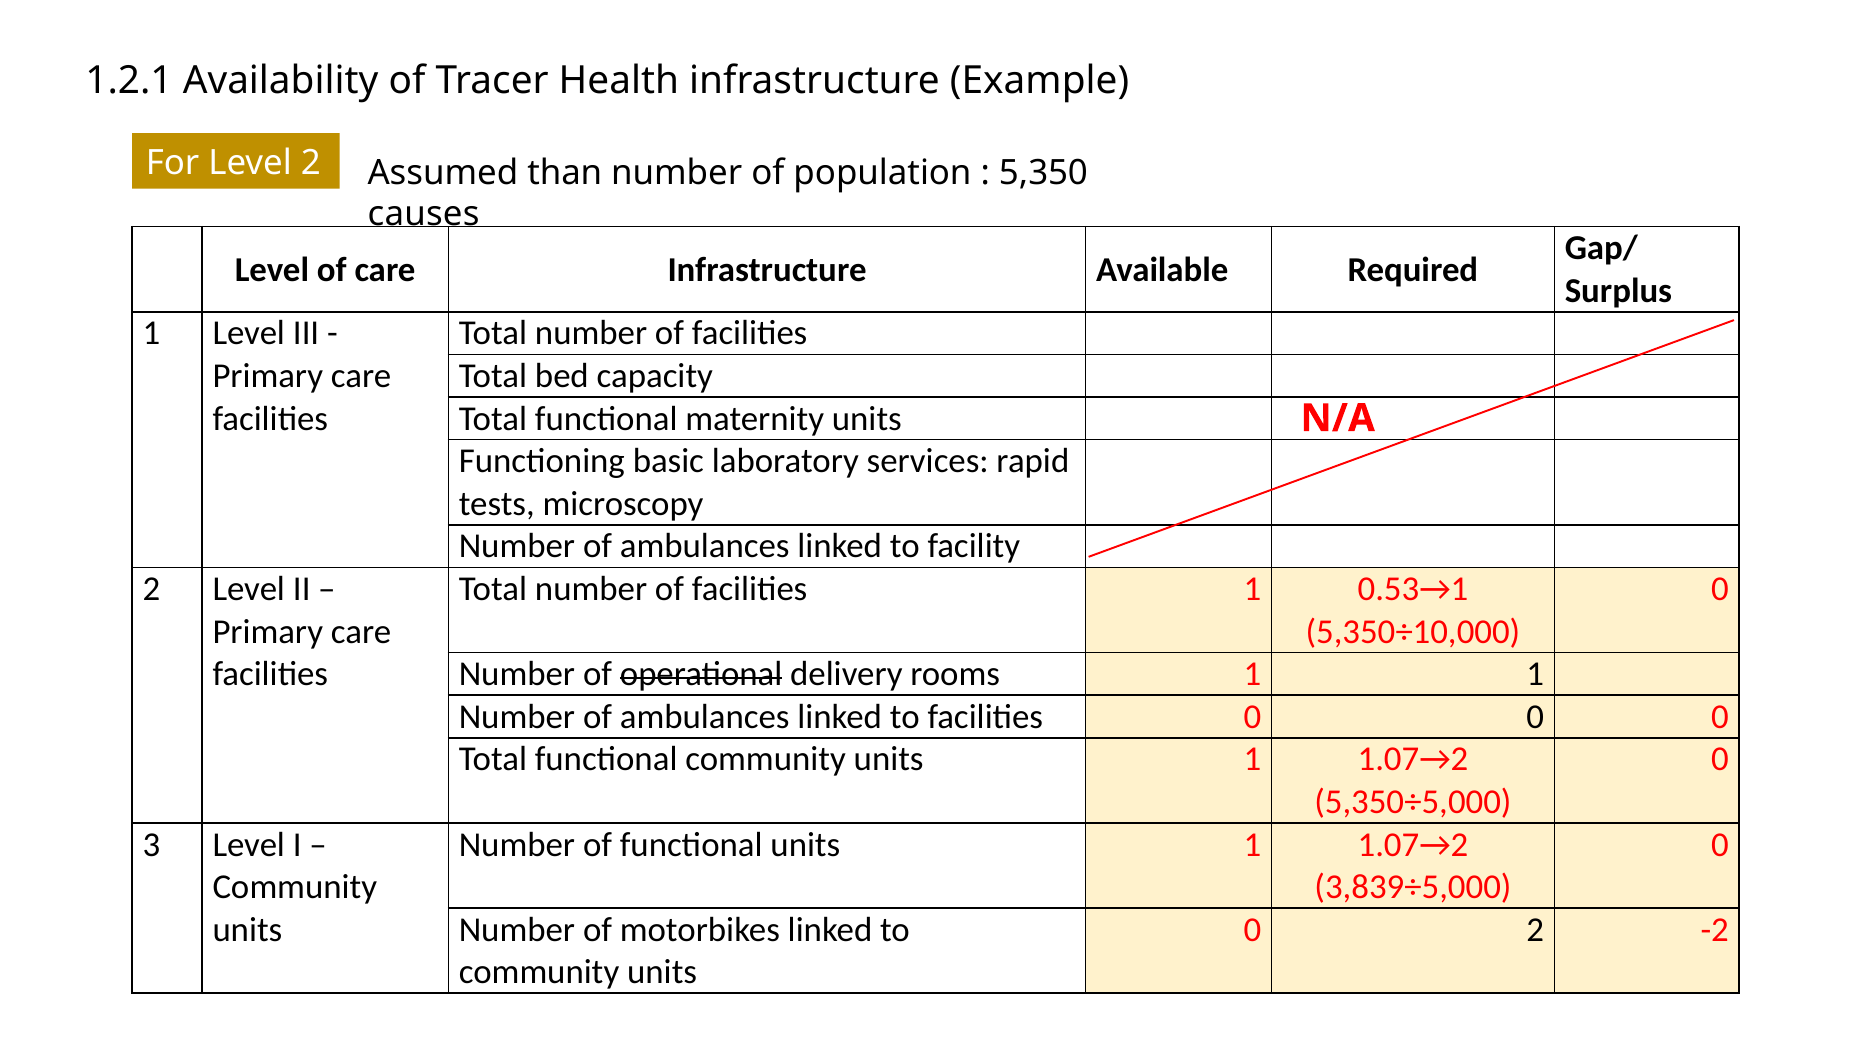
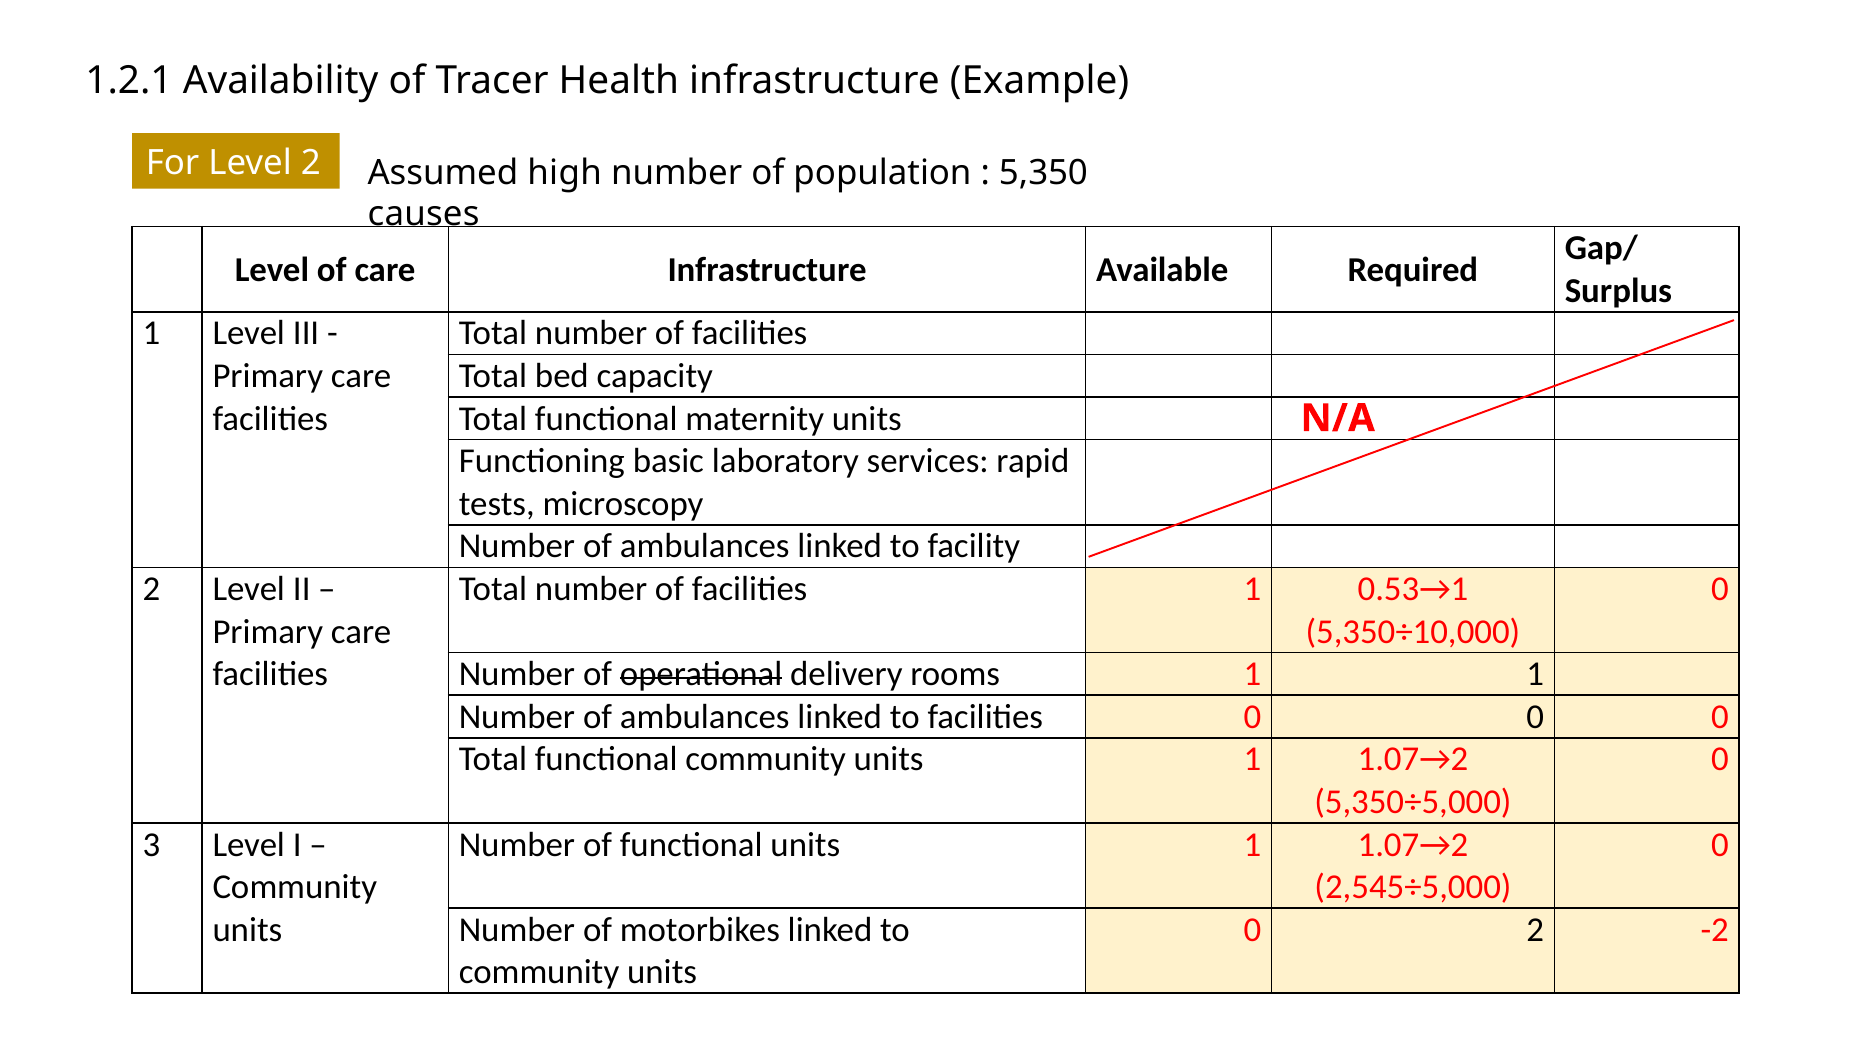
than: than -> high
3,839÷5,000: 3,839÷5,000 -> 2,545÷5,000
